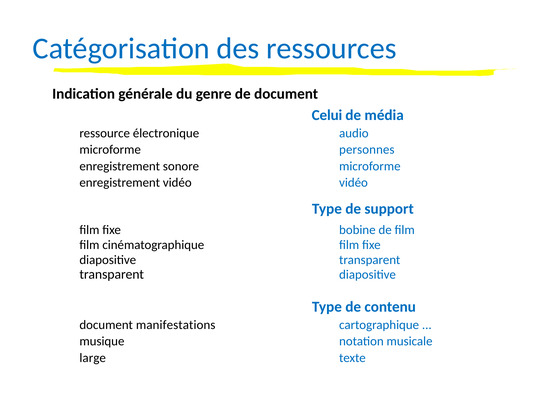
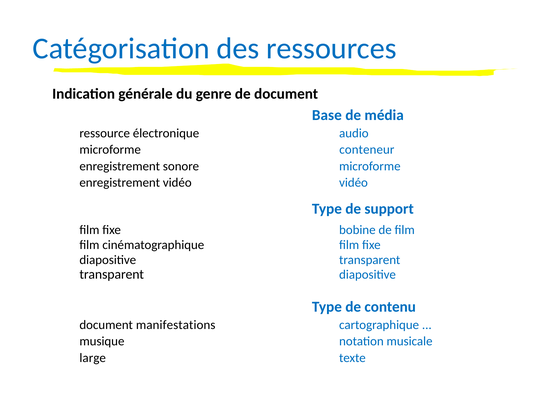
Celui: Celui -> Base
personnes: personnes -> conteneur
